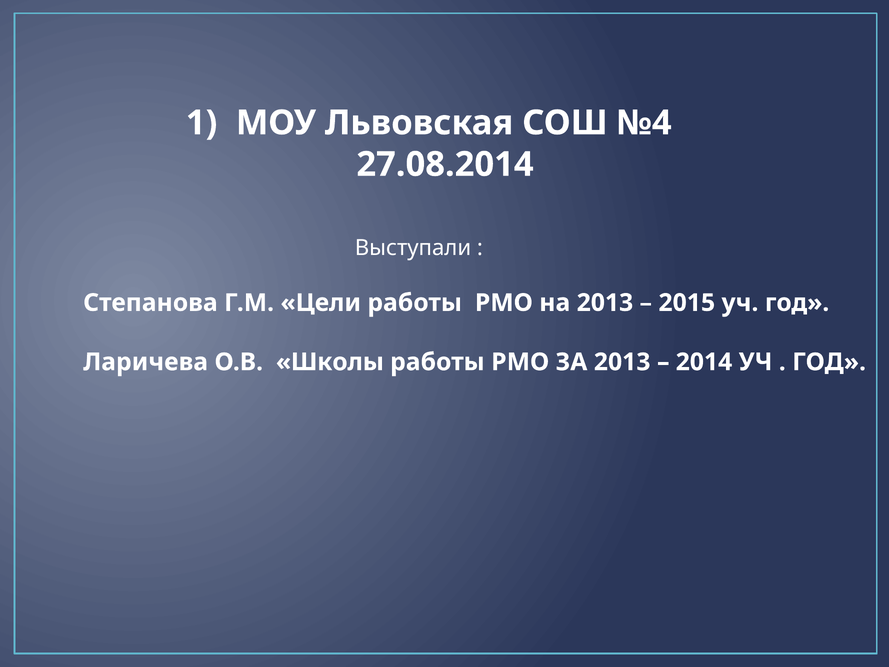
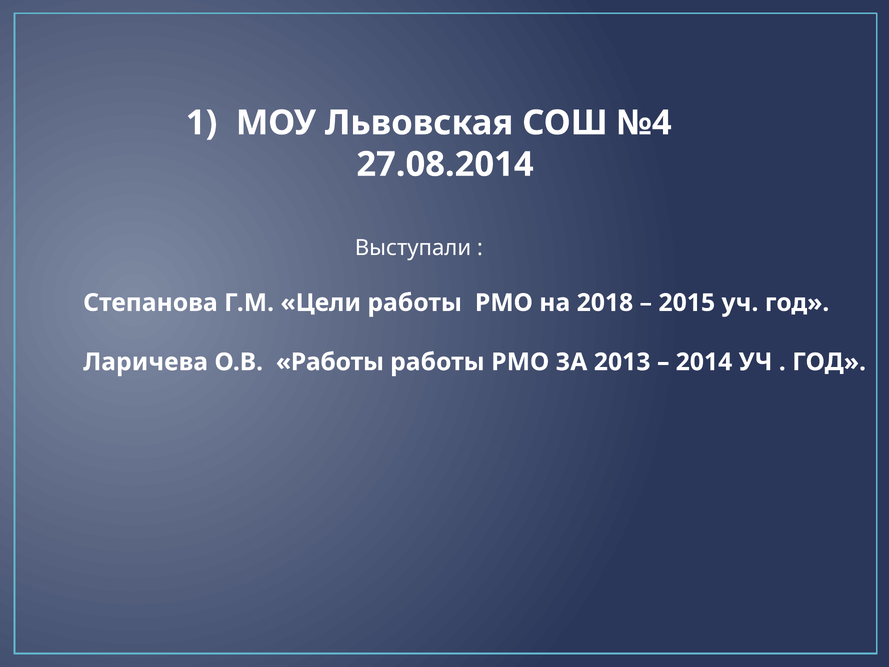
на 2013: 2013 -> 2018
О.В Школы: Школы -> Работы
